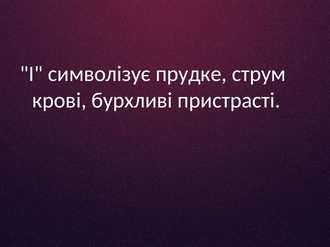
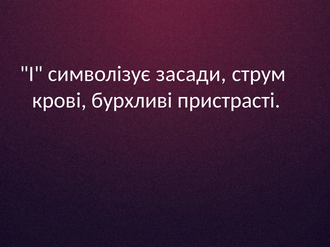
прудке: прудке -> засади
